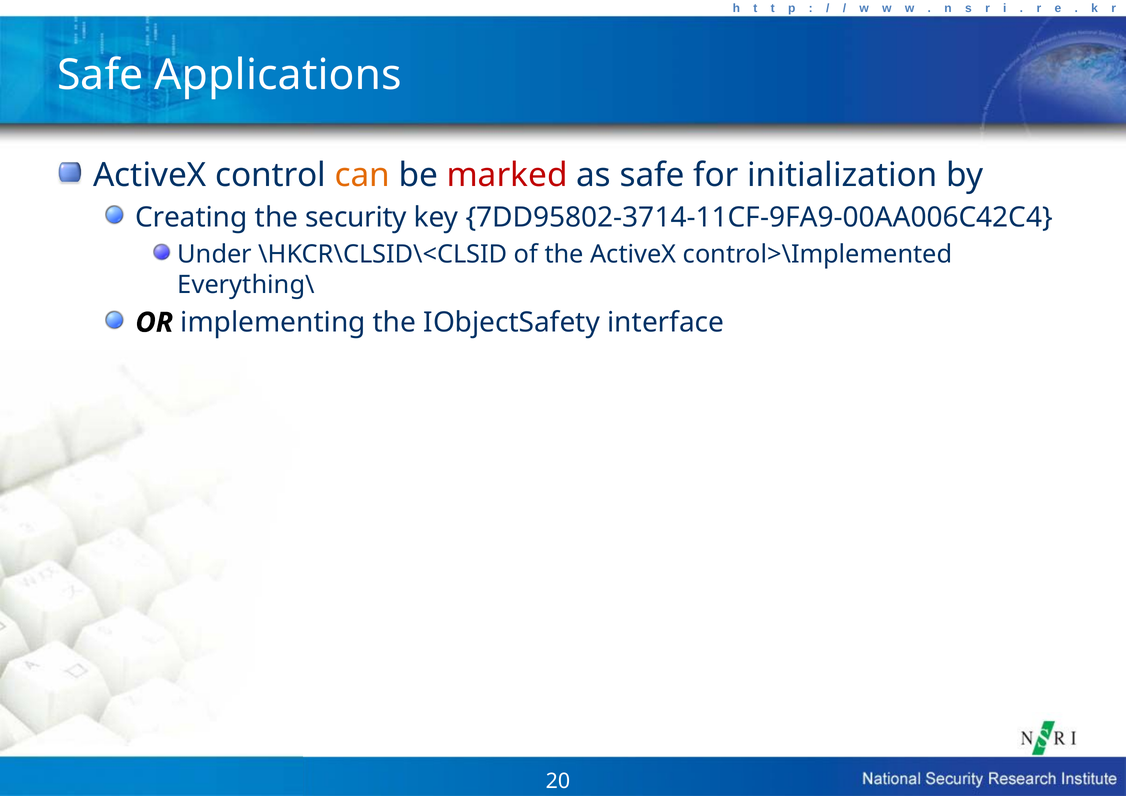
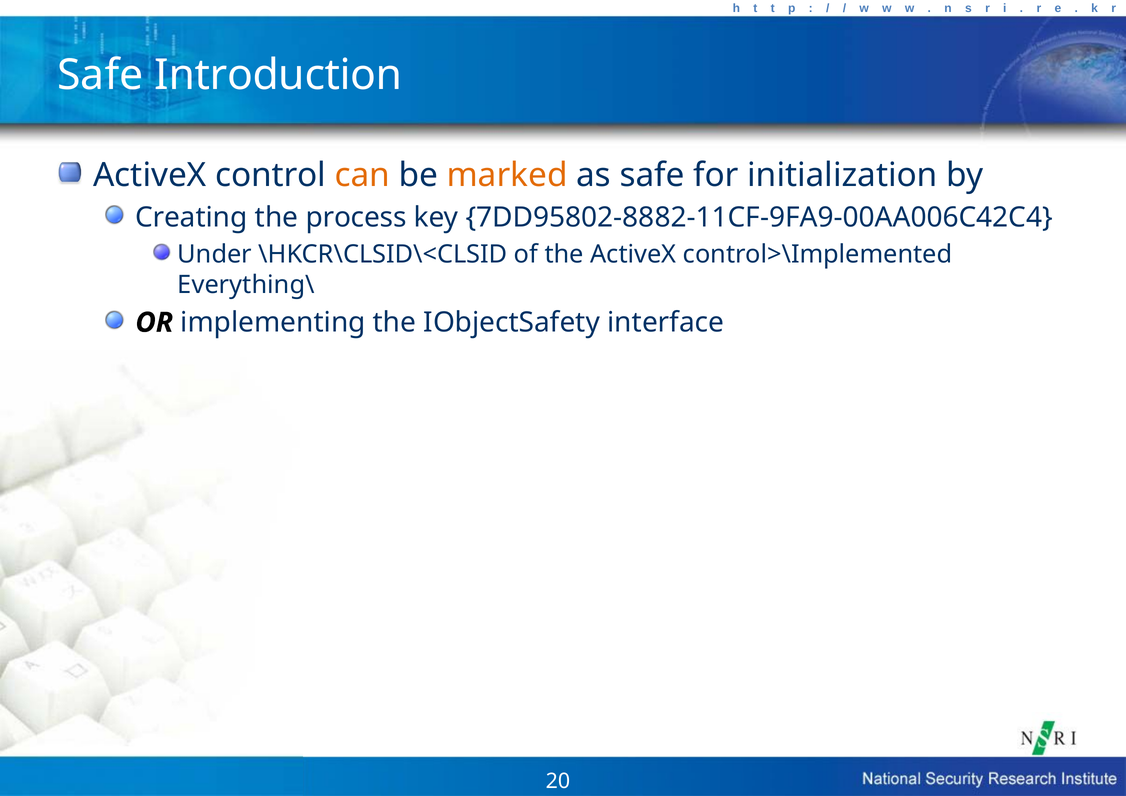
Applications: Applications -> Introduction
marked colour: red -> orange
security: security -> process
7DD95802-3714-11CF-9FA9-00AA006C42C4: 7DD95802-3714-11CF-9FA9-00AA006C42C4 -> 7DD95802-8882-11CF-9FA9-00AA006C42C4
